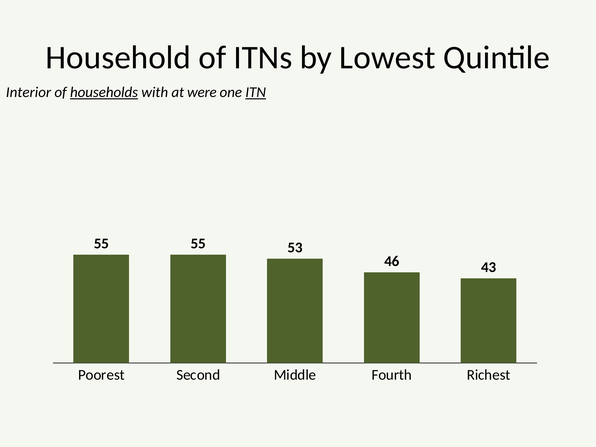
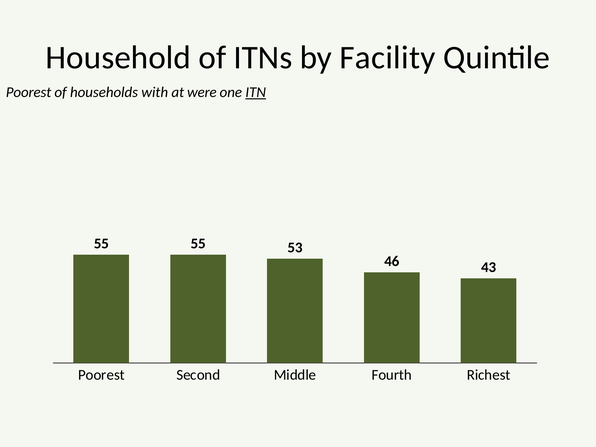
Lowest: Lowest -> Facility
Interior at (28, 92): Interior -> Poorest
households underline: present -> none
